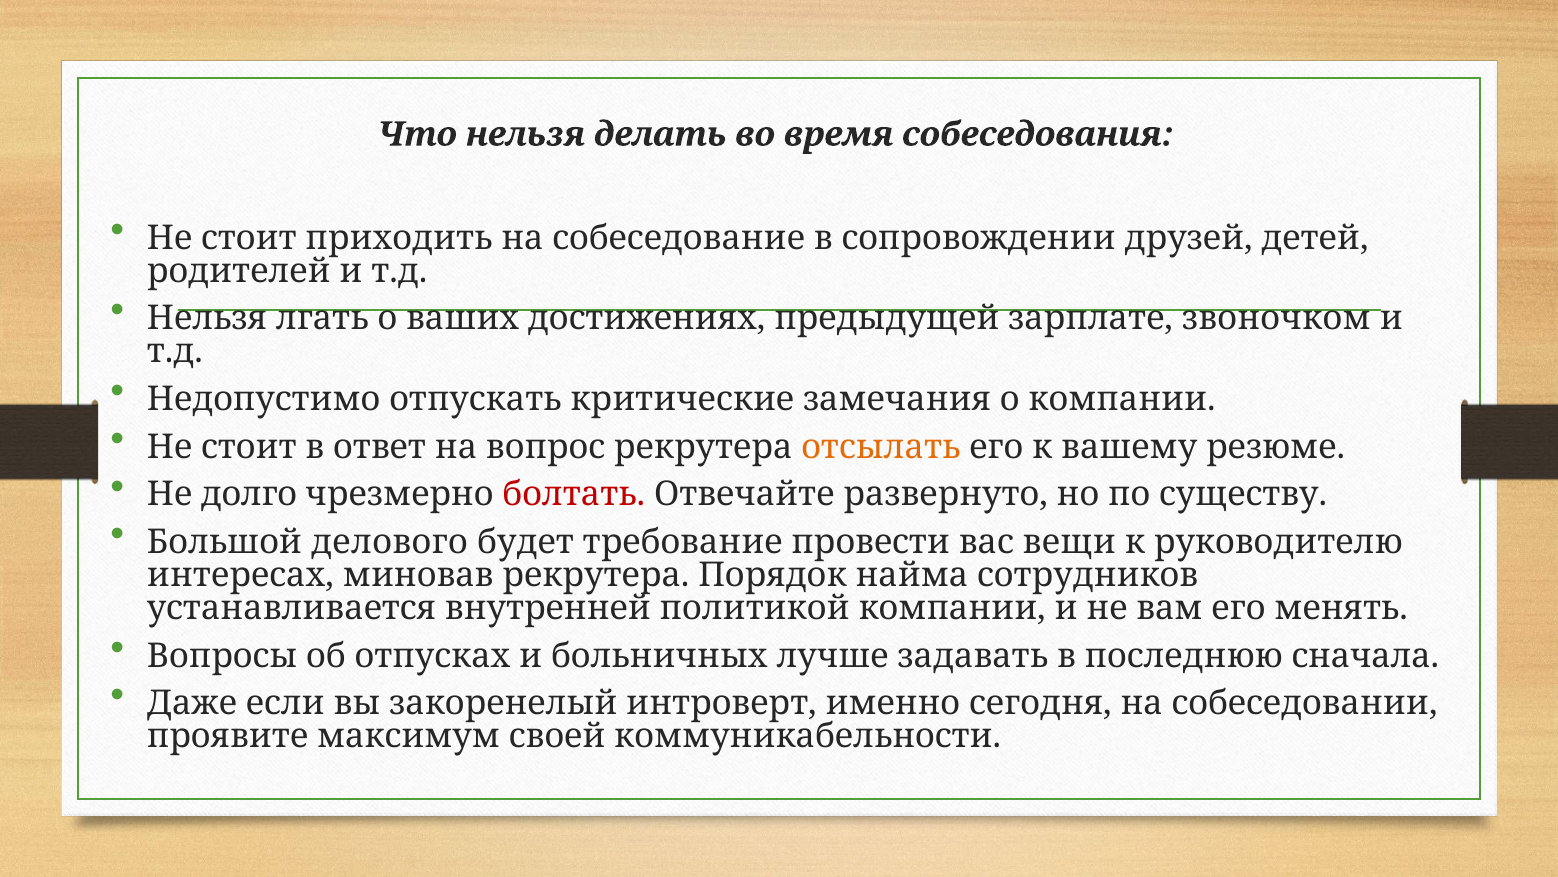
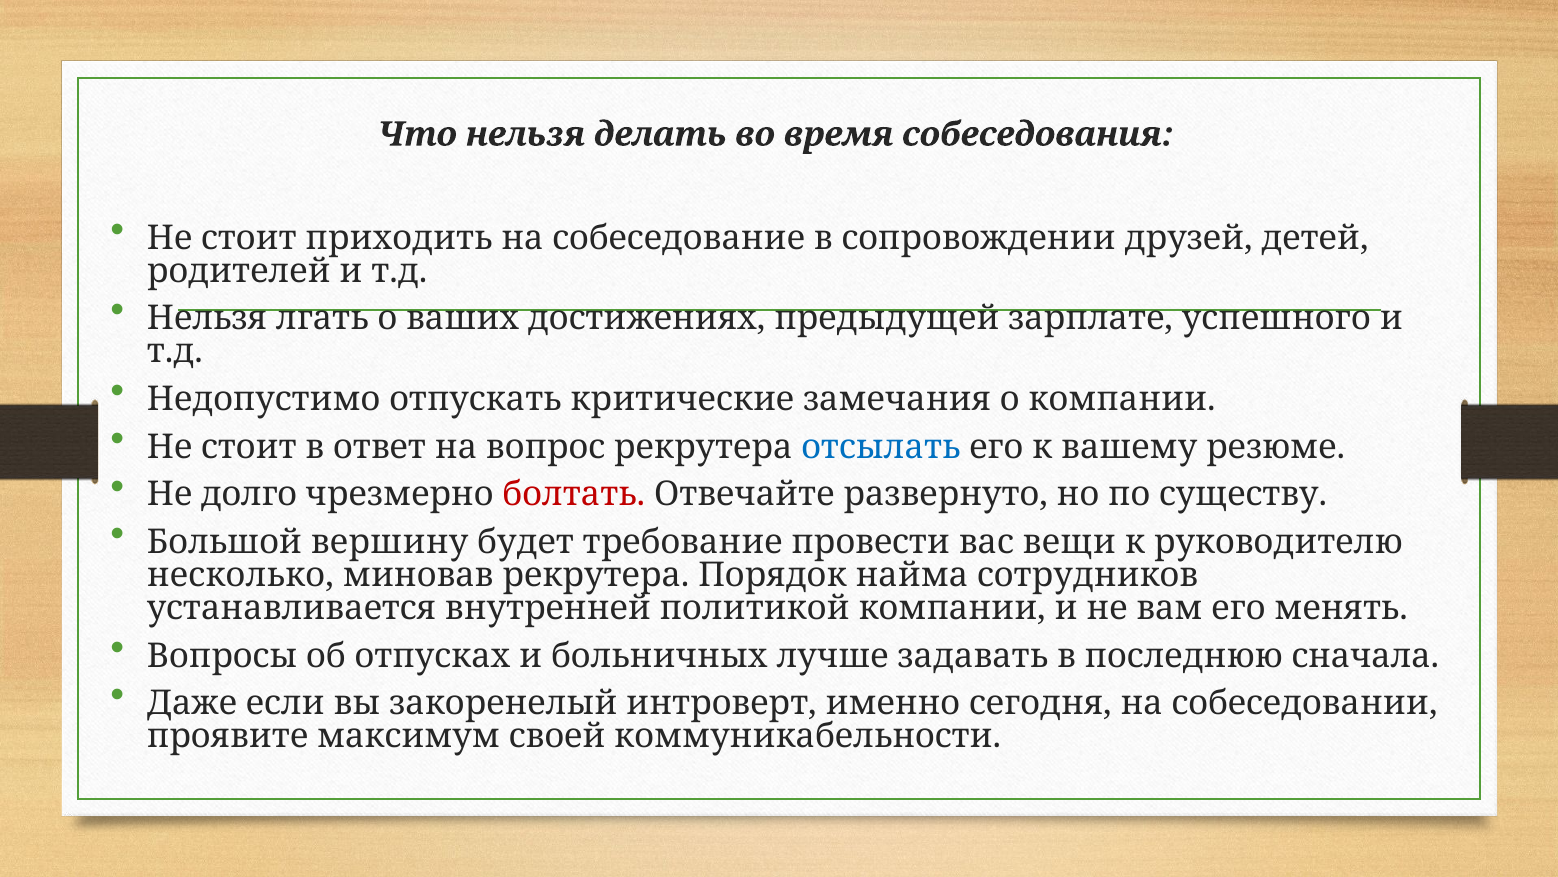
звоночком: звоночком -> успешного
отсылать colour: orange -> blue
делового: делового -> вершину
интересах: интересах -> несколько
